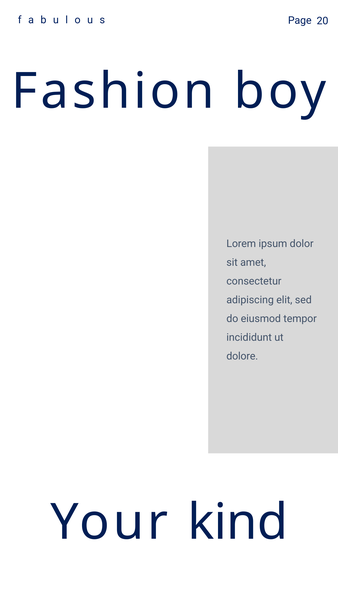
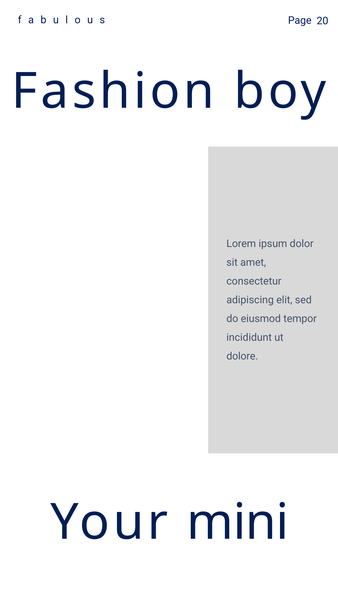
kind: kind -> mini
